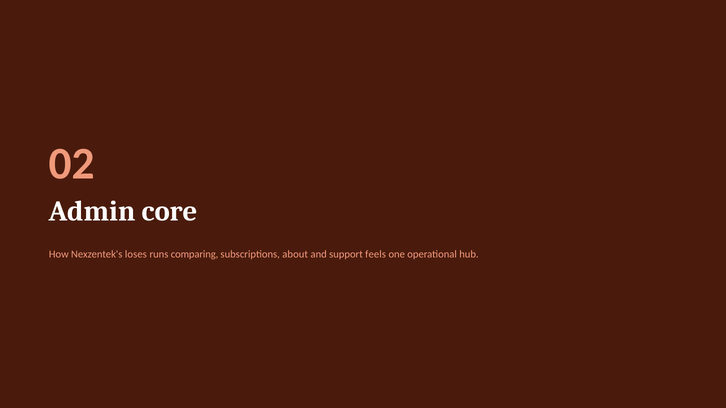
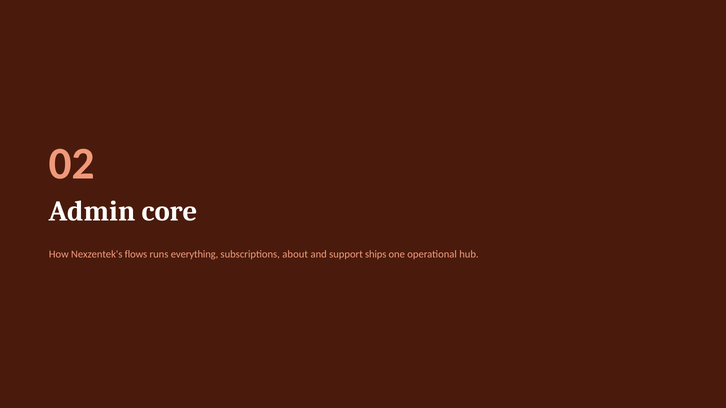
loses: loses -> flows
comparing: comparing -> everything
feels: feels -> ships
